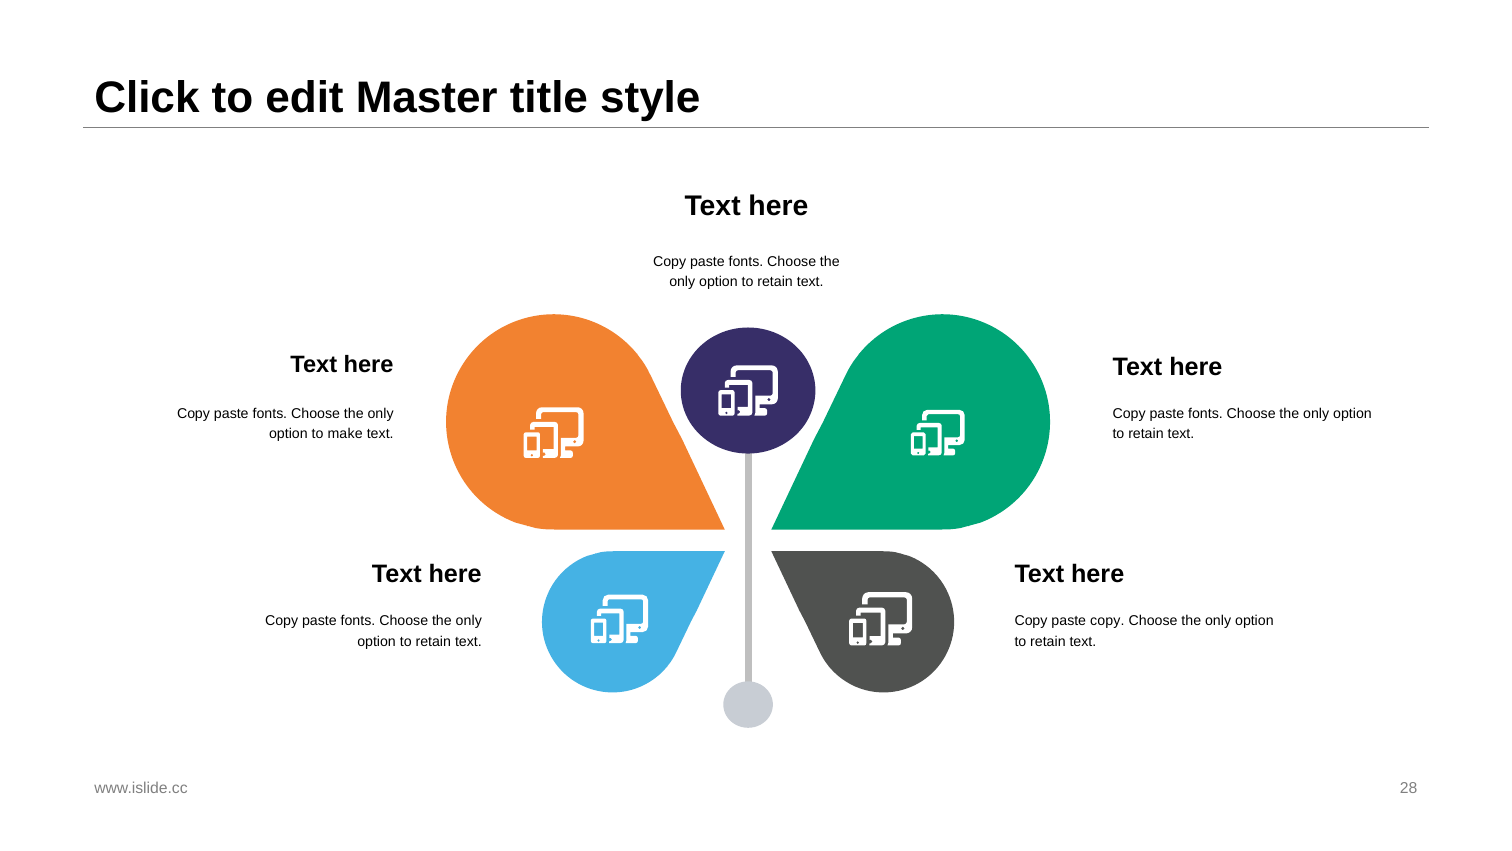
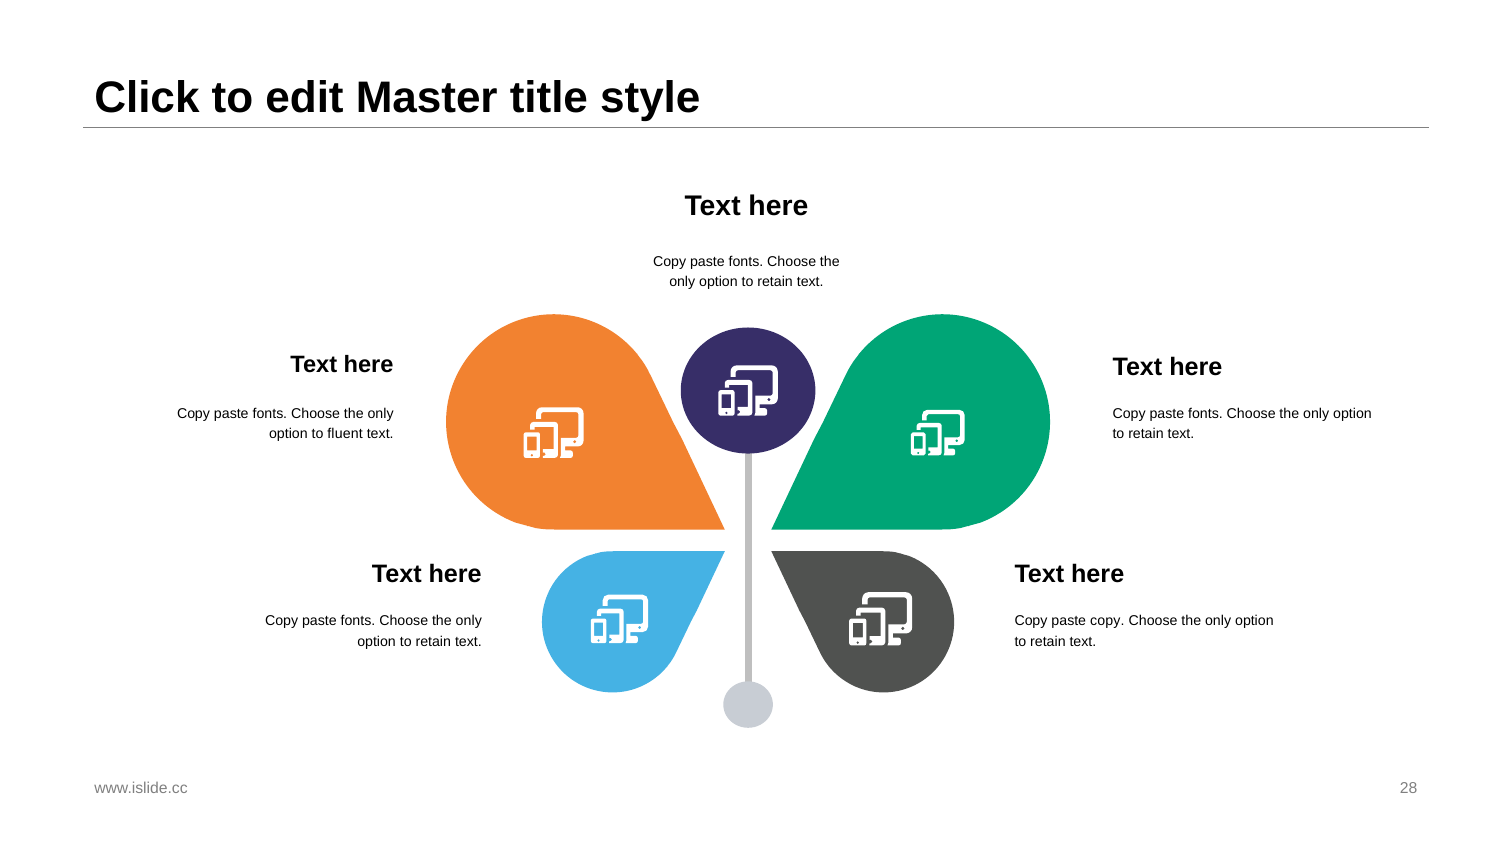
make: make -> fluent
